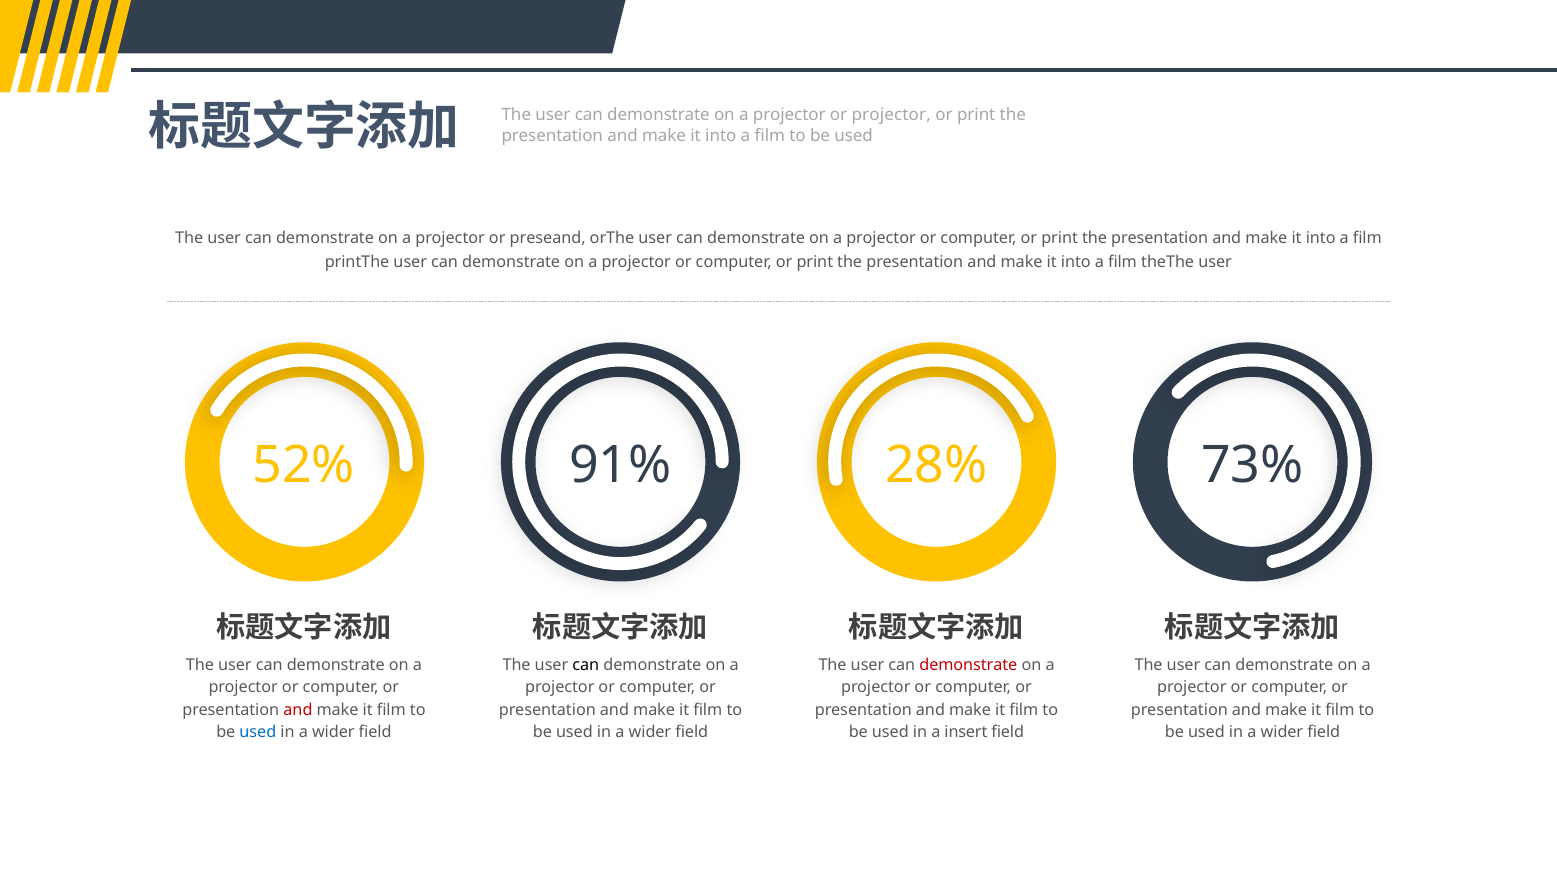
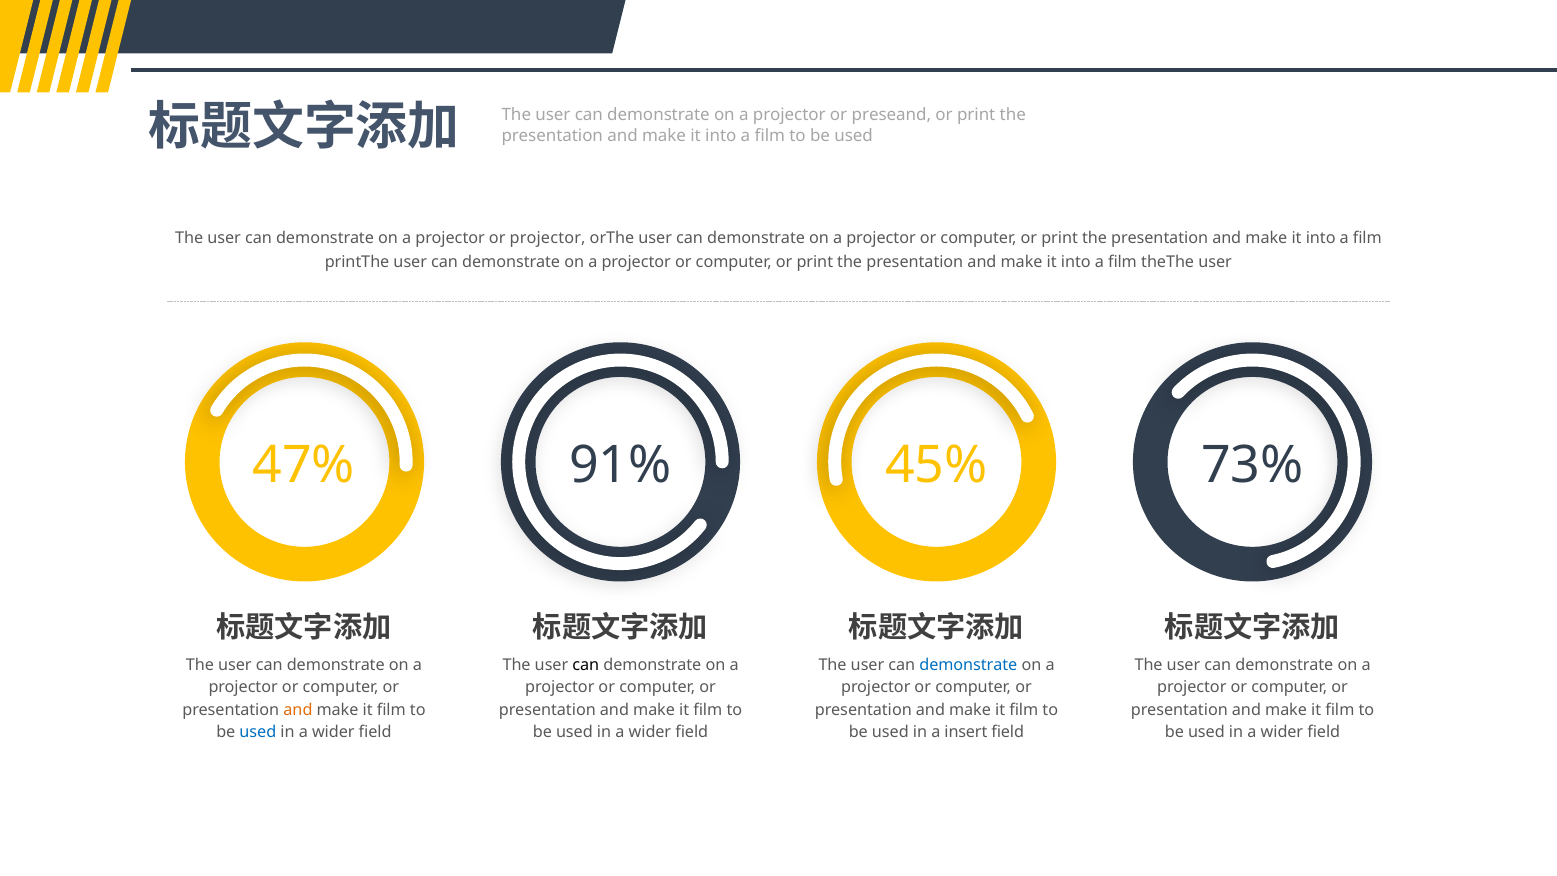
or projector: projector -> preseand
or preseand: preseand -> projector
52%: 52% -> 47%
28%: 28% -> 45%
demonstrate at (968, 665) colour: red -> blue
and at (298, 710) colour: red -> orange
